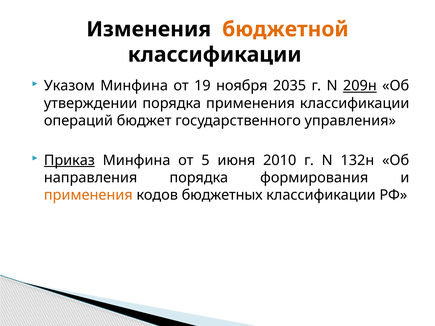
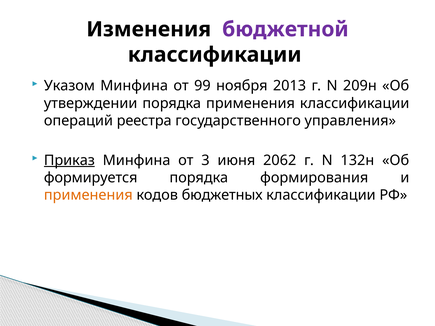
бюджетной colour: orange -> purple
19: 19 -> 99
2035: 2035 -> 2013
209н underline: present -> none
бюджет: бюджет -> реестра
5: 5 -> 3
2010: 2010 -> 2062
направления: направления -> формируется
